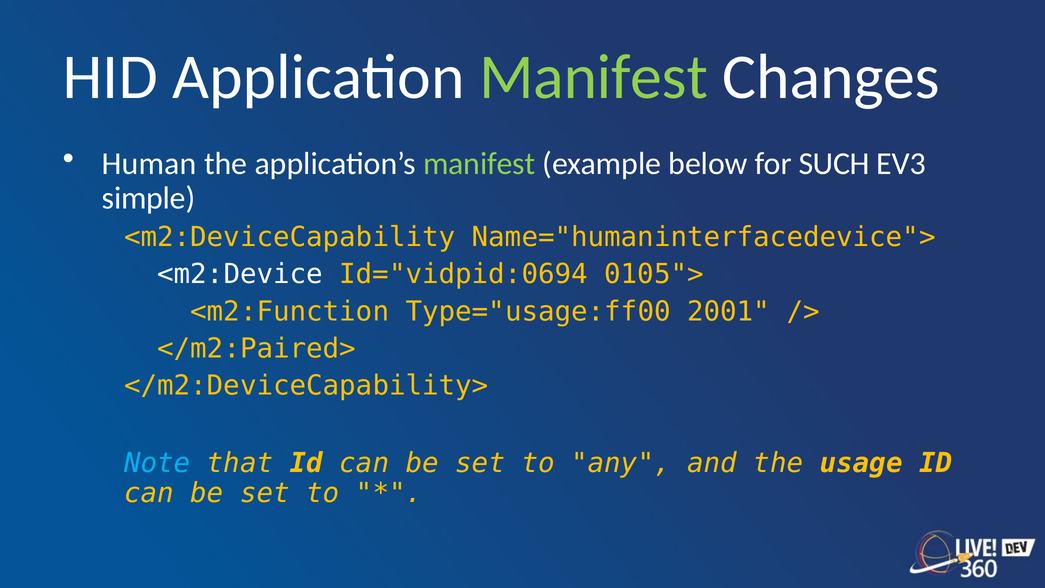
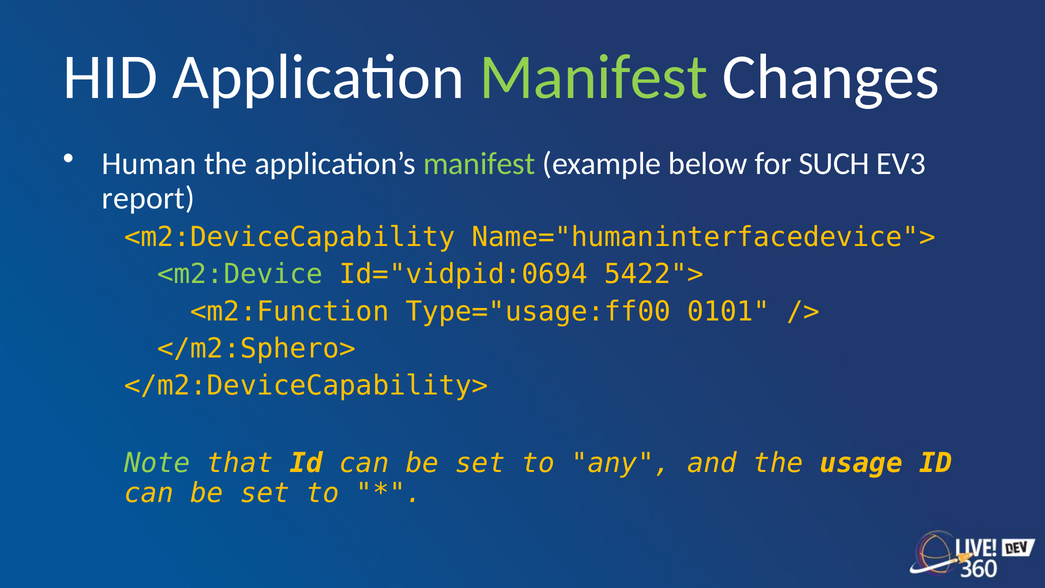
simple: simple -> report
<m2:Device colour: white -> light green
0105">: 0105"> -> 5422">
2001: 2001 -> 0101
</m2:Paired>: </m2:Paired> -> </m2:Sphero>
Note colour: light blue -> light green
